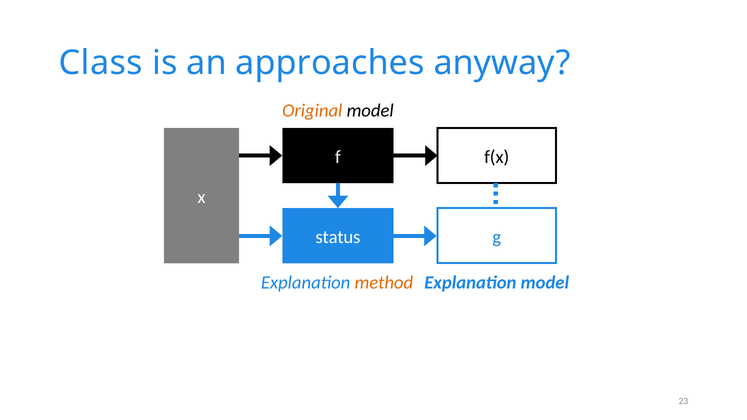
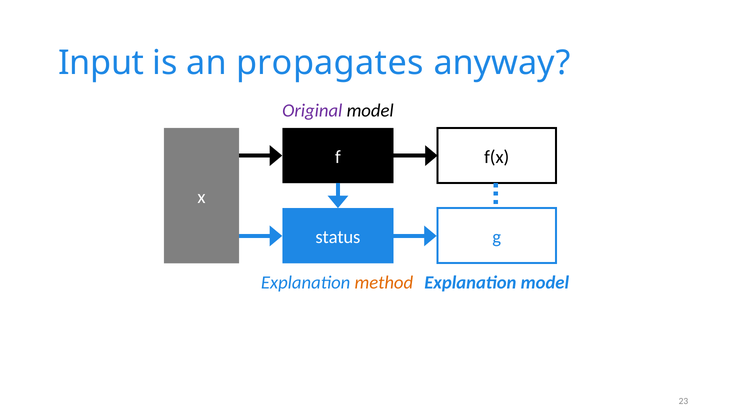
Class: Class -> Input
approaches: approaches -> propagates
Original colour: orange -> purple
